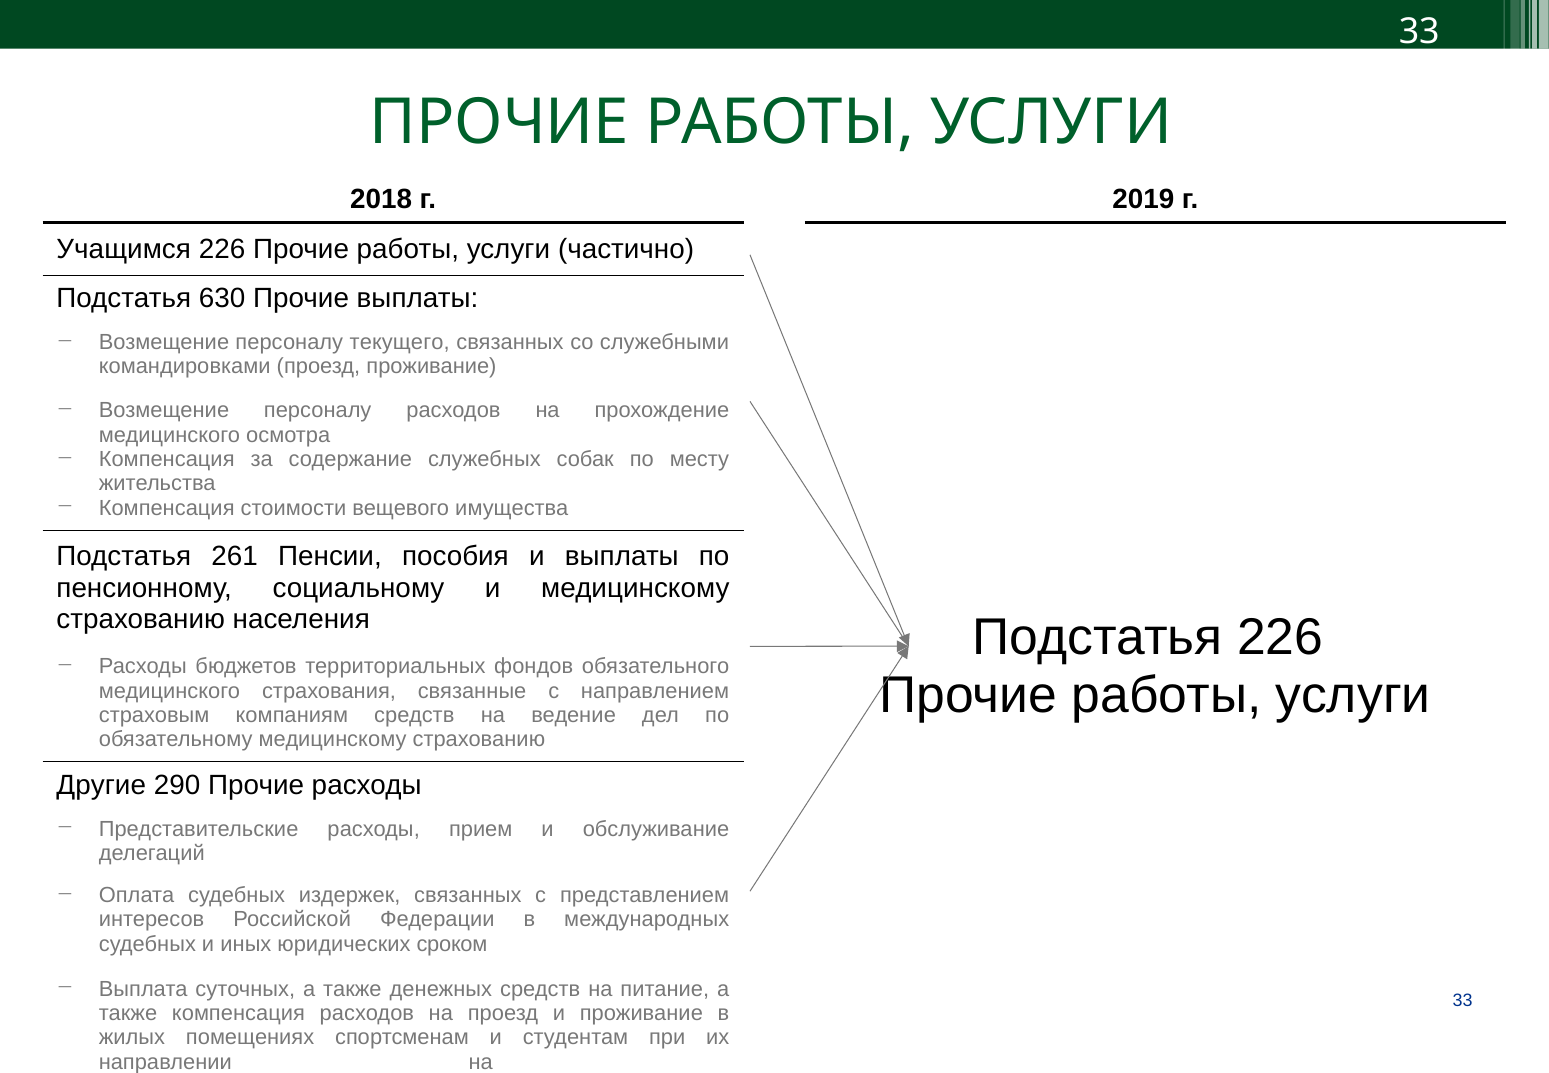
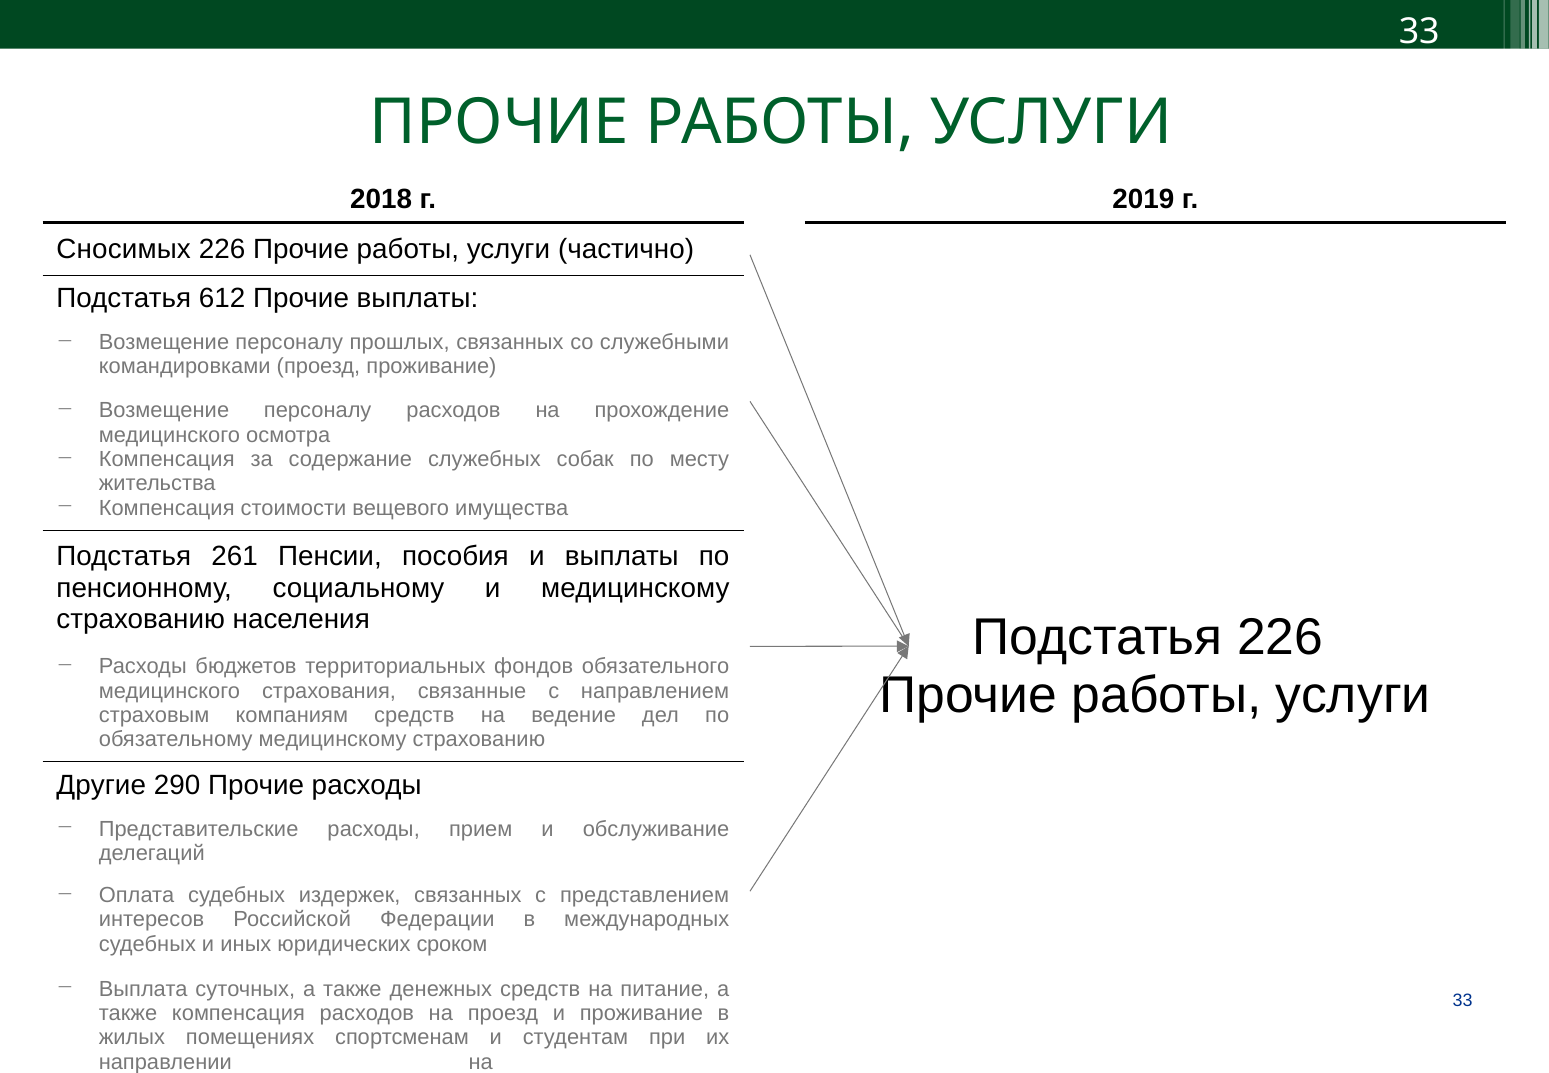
Учащимся: Учащимся -> Сносимых
630: 630 -> 612
текущего: текущего -> прошлых
